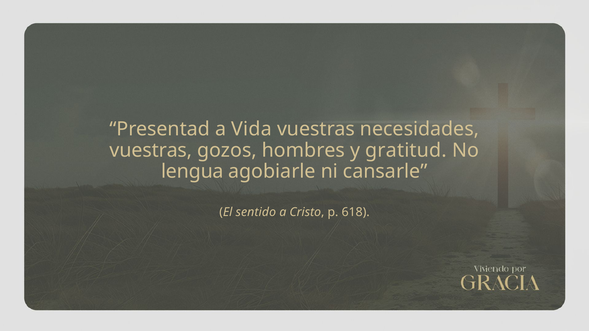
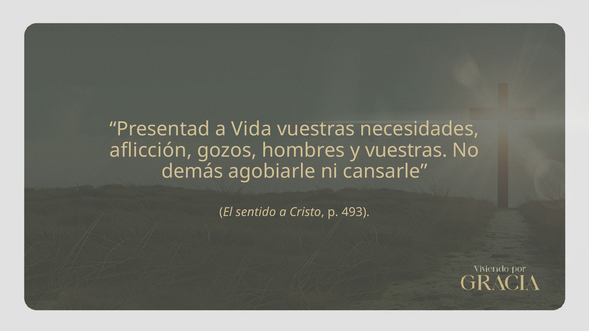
vuestras at (151, 150): vuestras -> aflicción
y gratitud: gratitud -> vuestras
lengua: lengua -> demás
618: 618 -> 493
